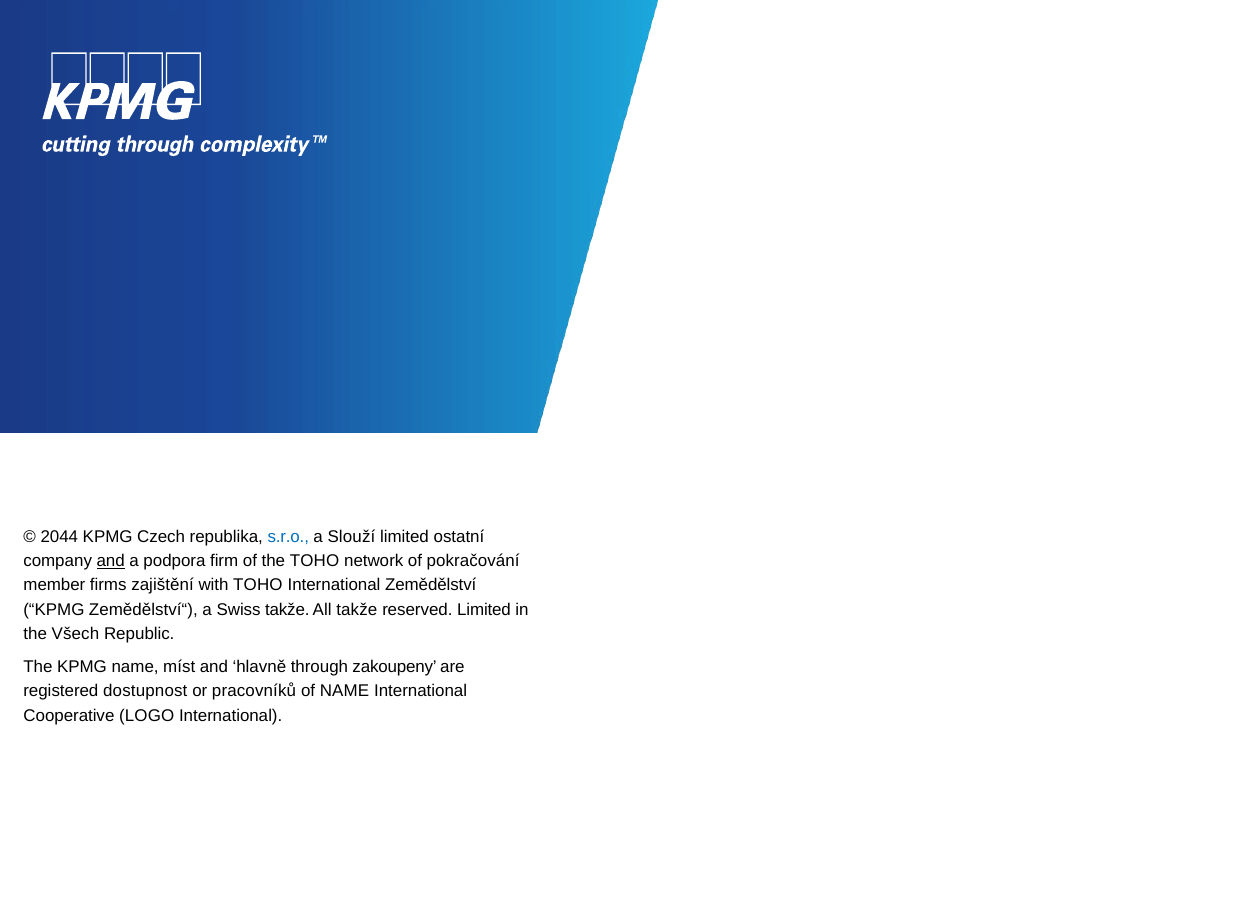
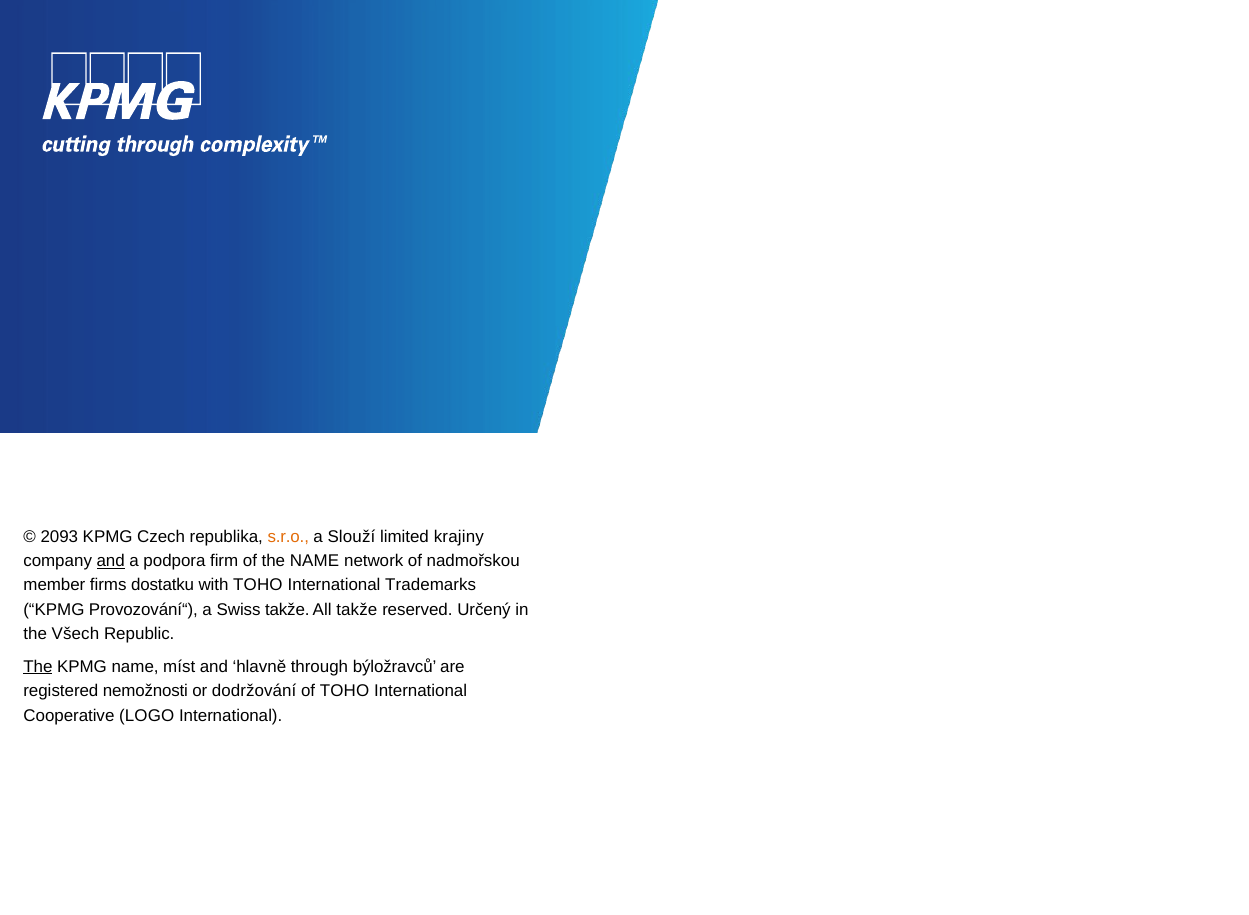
2044: 2044 -> 2093
s.r.o colour: blue -> orange
ostatní: ostatní -> krajiny
the TOHO: TOHO -> NAME
pokračování: pokračování -> nadmořskou
zajištění: zajištění -> dostatku
Zemědělství: Zemědělství -> Trademarks
Zemědělství“: Zemědělství“ -> Provozování“
reserved Limited: Limited -> Určený
The at (38, 667) underline: none -> present
zakoupeny: zakoupeny -> býložravců
dostupnost: dostupnost -> nemožnosti
pracovníků: pracovníků -> dodržování
of NAME: NAME -> TOHO
